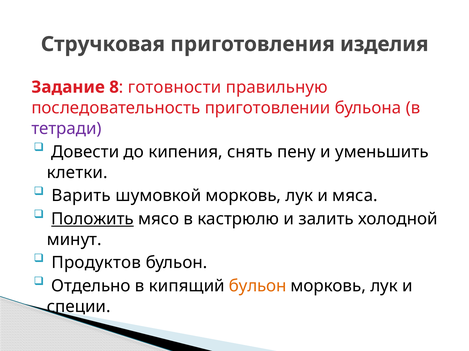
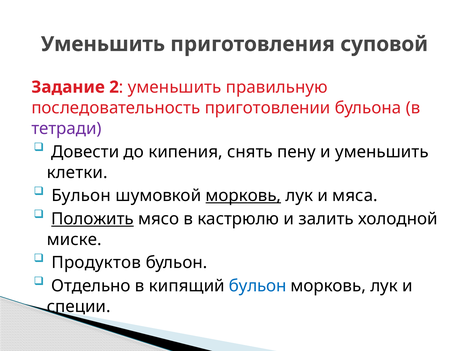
Стручковая at (103, 44): Стручковая -> Уменьшить
изделия: изделия -> суповой
8: 8 -> 2
готовности at (175, 87): готовности -> уменьшить
Варить at (81, 196): Варить -> Бульон
морковь at (243, 196) underline: none -> present
минут: минут -> миске
бульон at (258, 286) colour: orange -> blue
